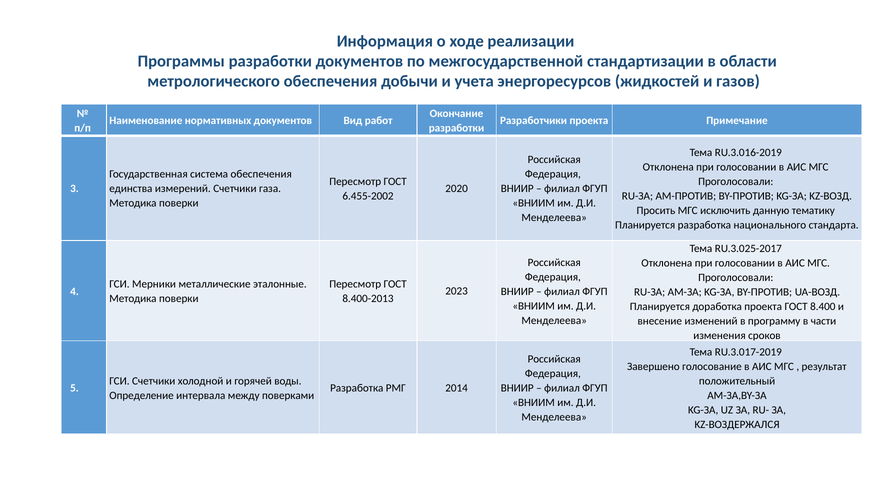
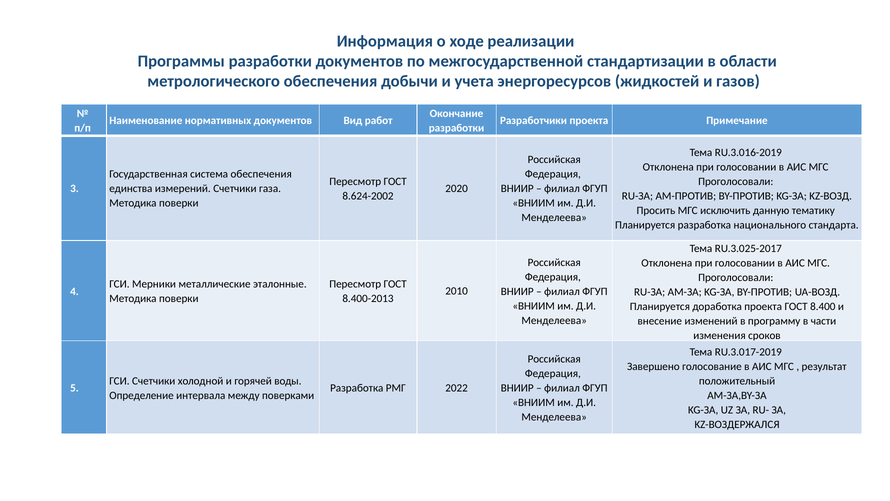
6.455-2002: 6.455-2002 -> 8.624-2002
2023: 2023 -> 2010
2014: 2014 -> 2022
